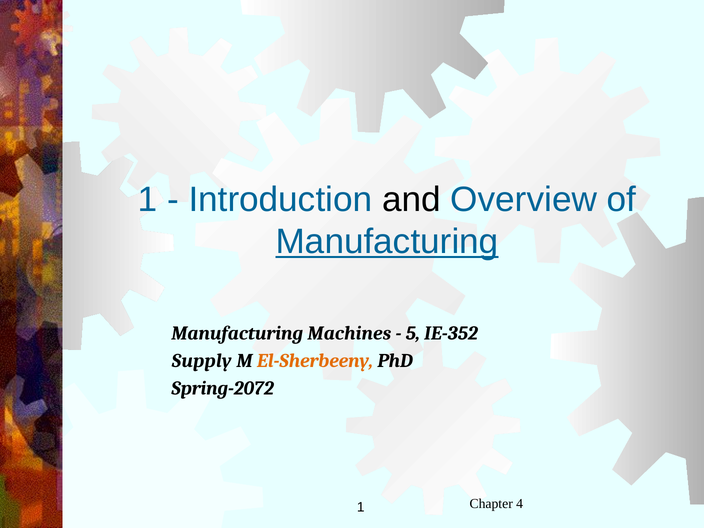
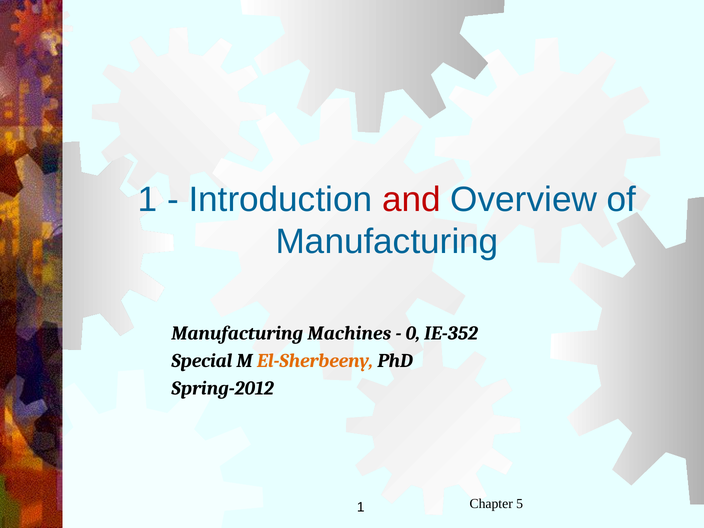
and colour: black -> red
Manufacturing at (387, 242) underline: present -> none
5: 5 -> 0
Supply: Supply -> Special
Spring-2072: Spring-2072 -> Spring-2012
4: 4 -> 5
